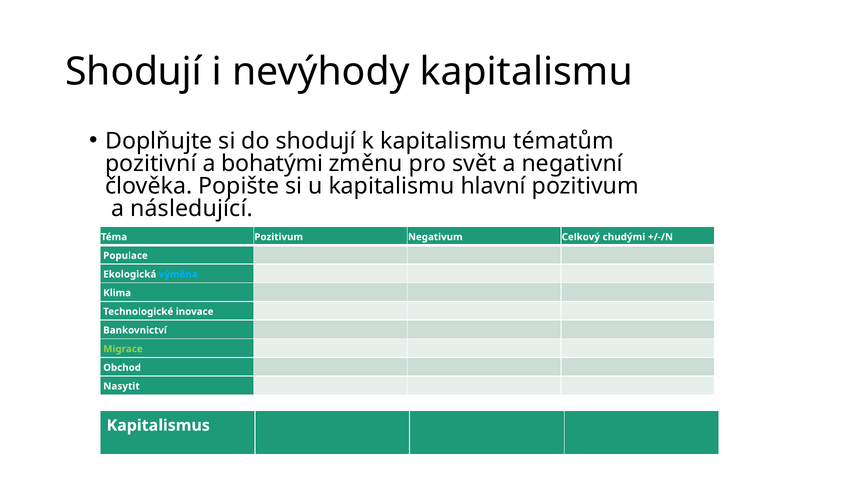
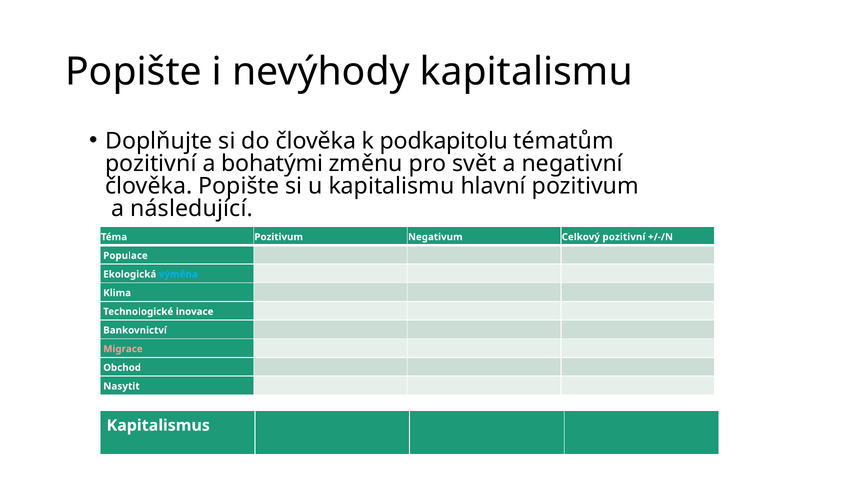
Shodují at (134, 72): Shodují -> Popište
do shodují: shodují -> člověka
k kapitalismu: kapitalismu -> podkapitolu
Celkový chudými: chudými -> pozitivní
Migrace colour: light green -> pink
